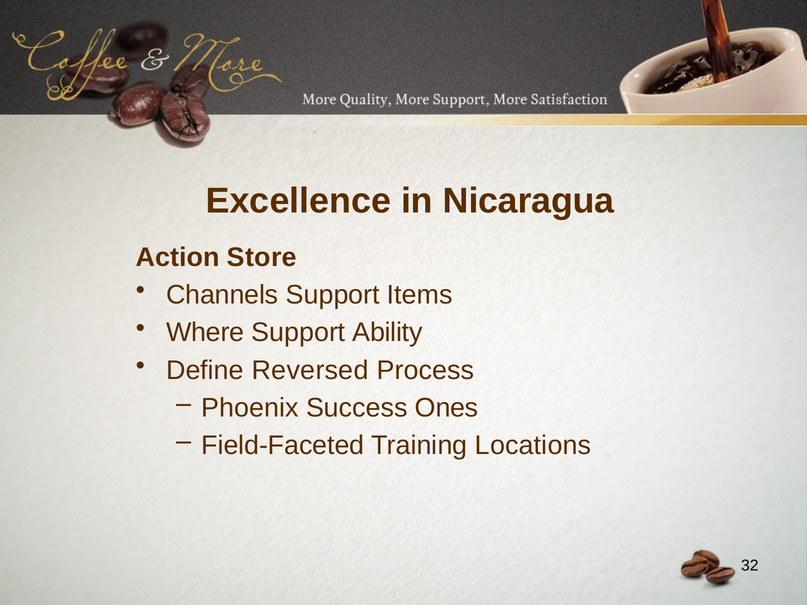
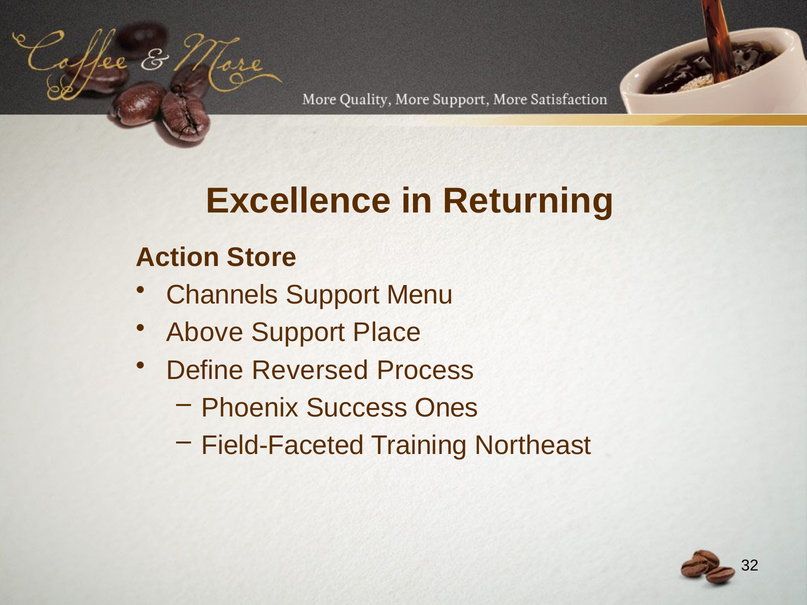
Nicaragua: Nicaragua -> Returning
Items: Items -> Menu
Where: Where -> Above
Ability: Ability -> Place
Locations: Locations -> Northeast
